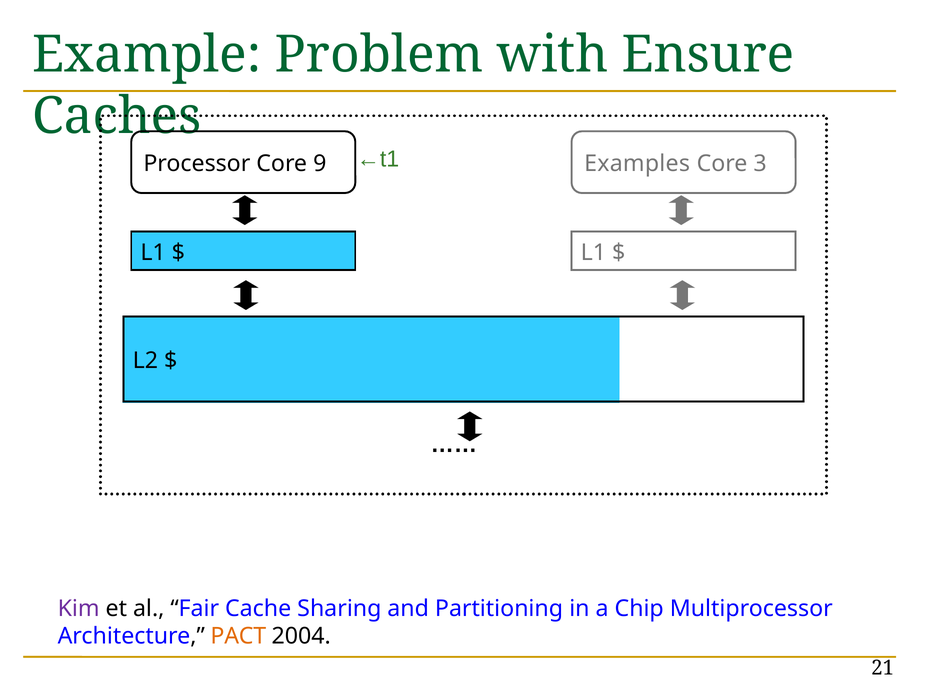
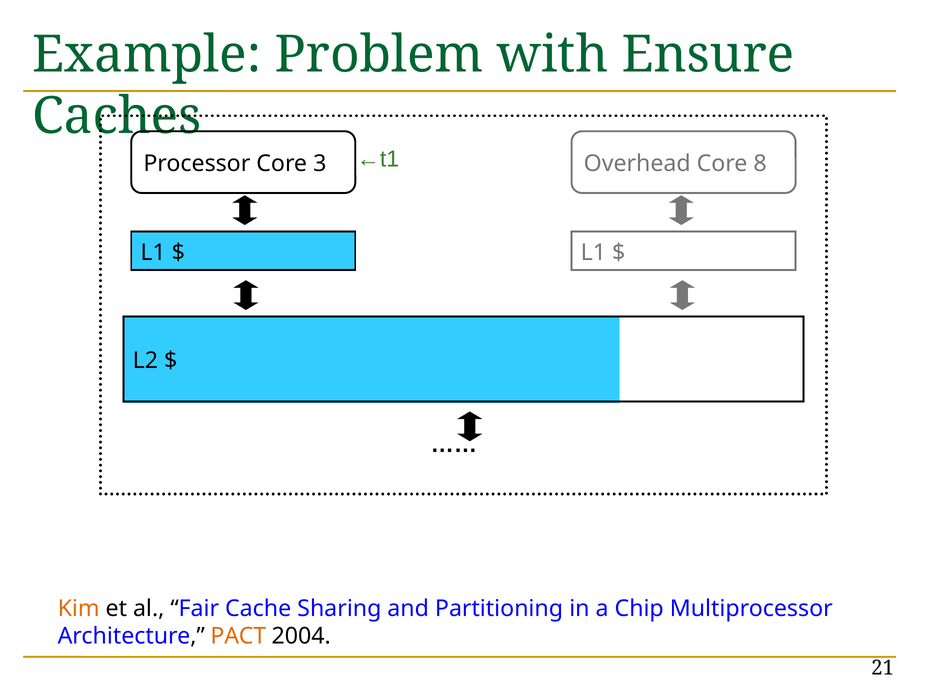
9: 9 -> 3
Examples: Examples -> Overhead
3: 3 -> 8
Kim colour: purple -> orange
